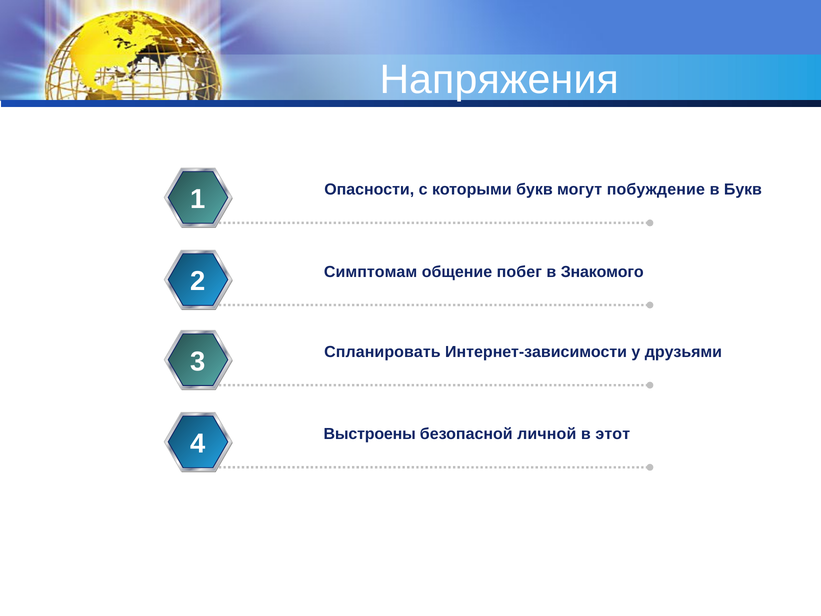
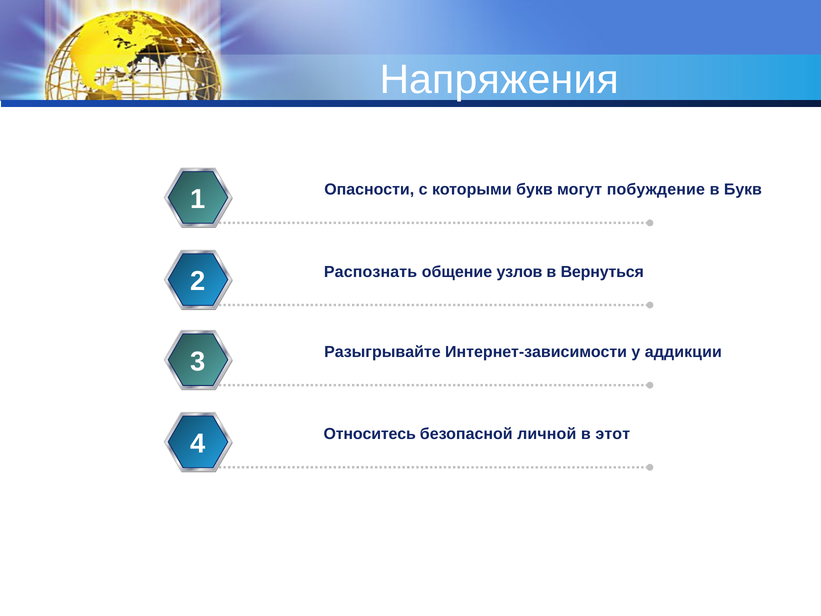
Симптомам: Симптомам -> Распознать
побег: побег -> узлов
Знакомого: Знакомого -> Вернуться
Спланировать: Спланировать -> Разыгрывайте
друзьями: друзьями -> аддикции
Выстроены: Выстроены -> Относитесь
